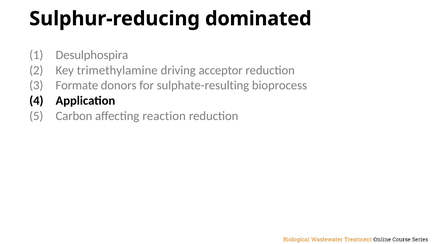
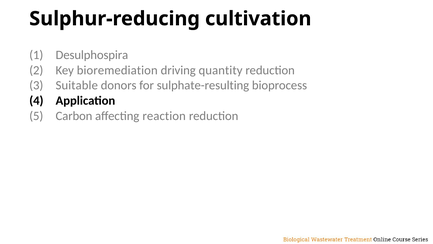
dominated: dominated -> cultivation
trimethylamine: trimethylamine -> bioremediation
acceptor: acceptor -> quantity
Formate: Formate -> Suitable
